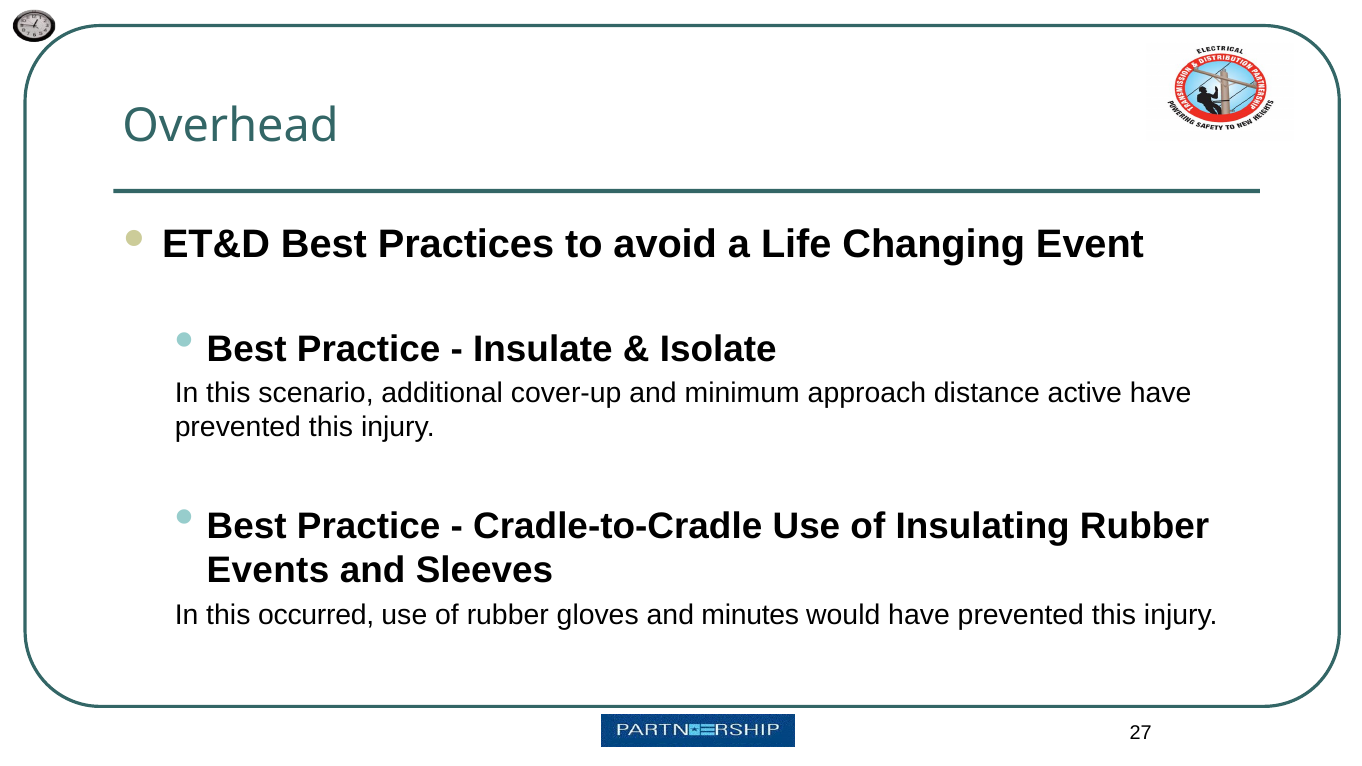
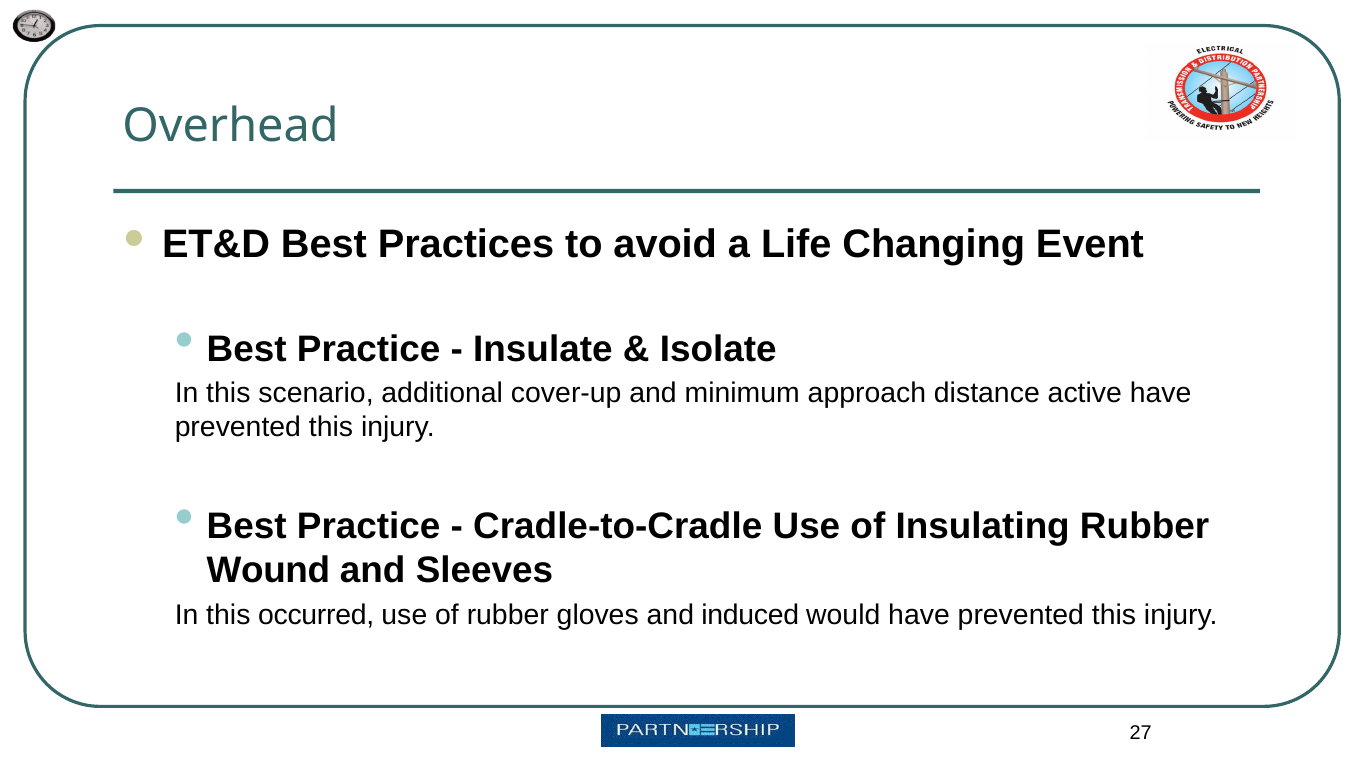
Events: Events -> Wound
minutes: minutes -> induced
